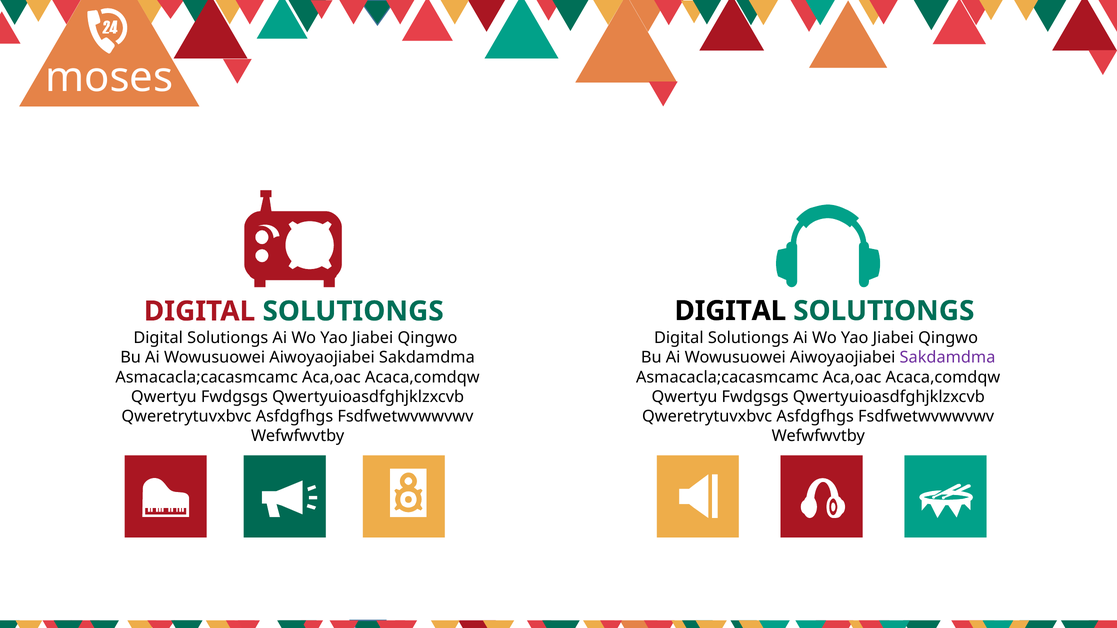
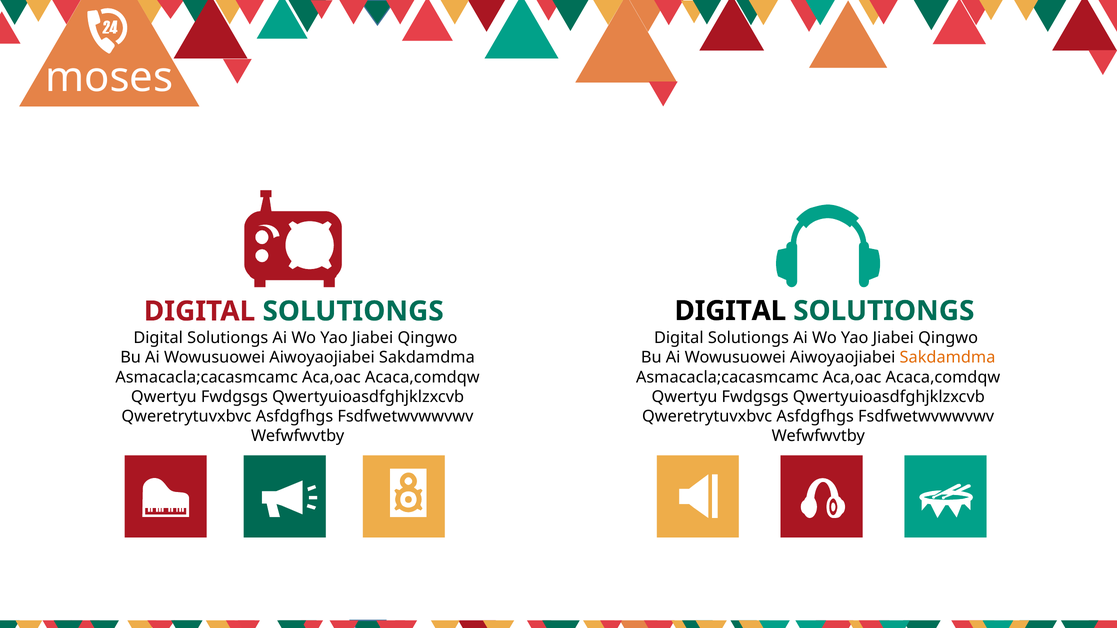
Sakdamdma at (948, 358) colour: purple -> orange
